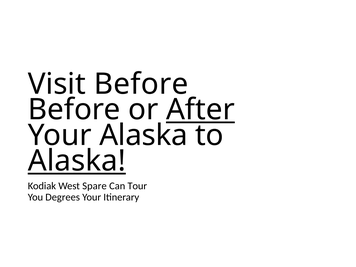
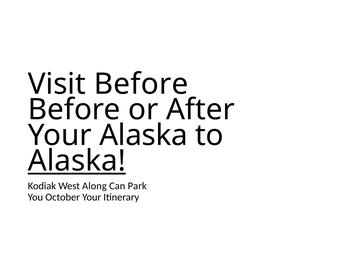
After underline: present -> none
Spare: Spare -> Along
Tour: Tour -> Park
Degrees: Degrees -> October
